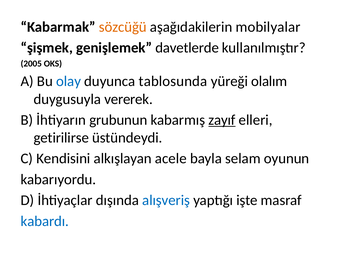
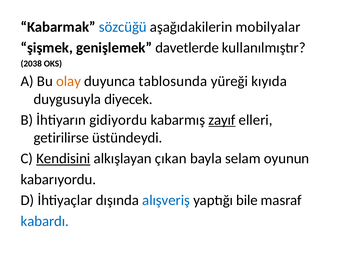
sözcüğü colour: orange -> blue
2005: 2005 -> 2038
olay colour: blue -> orange
olalım: olalım -> kıyıda
vererek: vererek -> diyecek
grubunun: grubunun -> gidiyordu
Kendisini underline: none -> present
acele: acele -> çıkan
işte: işte -> bile
